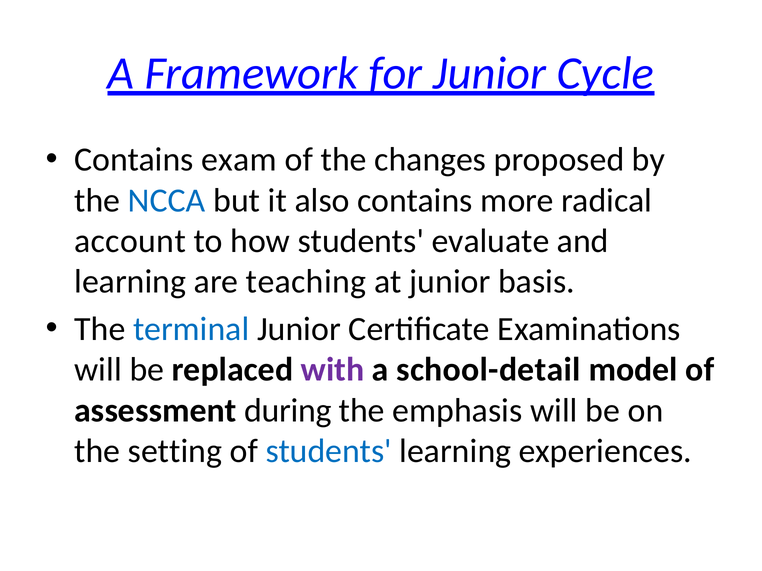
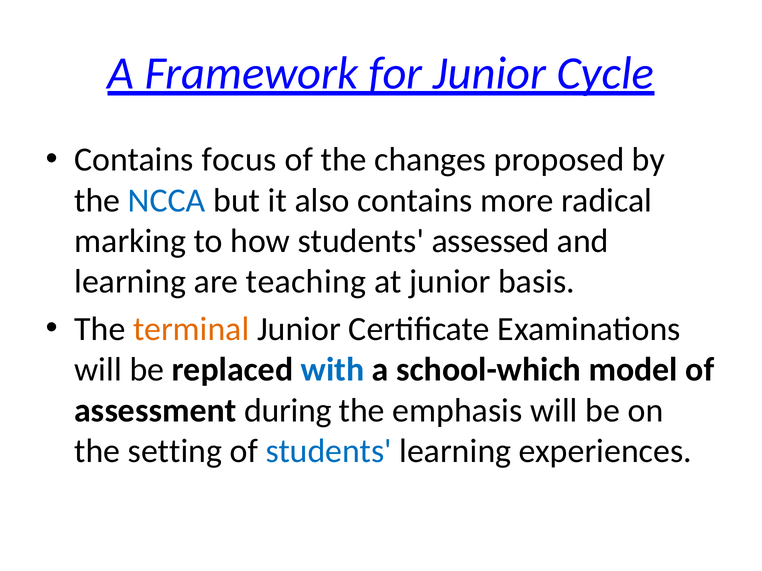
exam: exam -> focus
account: account -> marking
evaluate: evaluate -> assessed
terminal colour: blue -> orange
with colour: purple -> blue
school-detail: school-detail -> school-which
